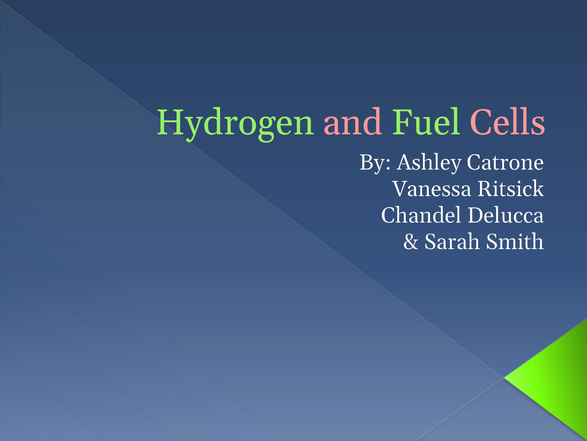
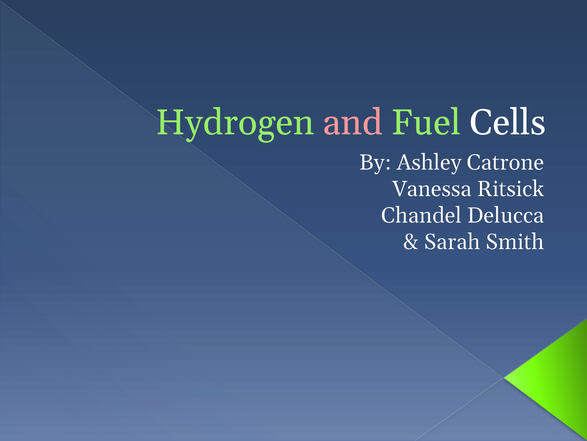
Cells colour: pink -> white
